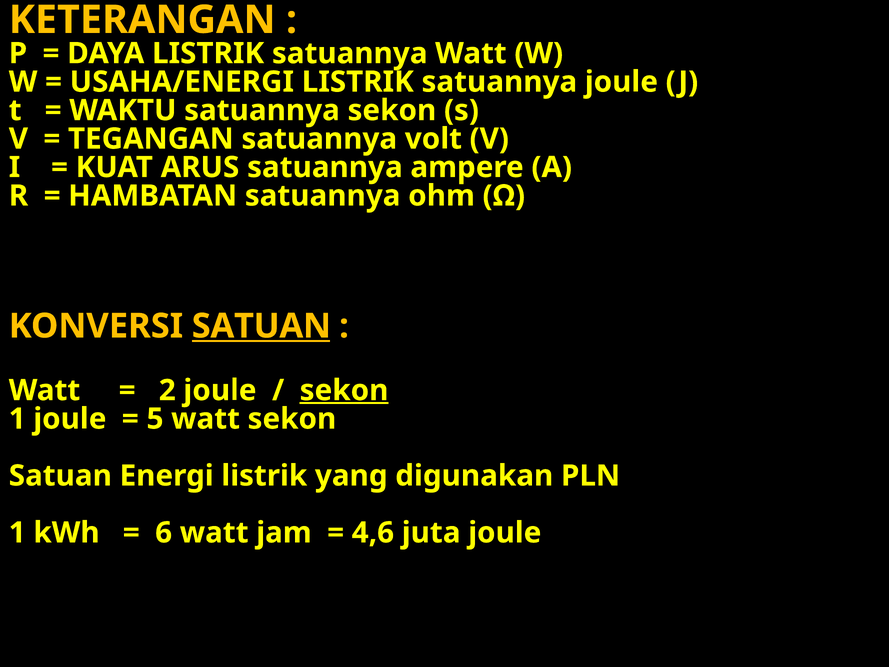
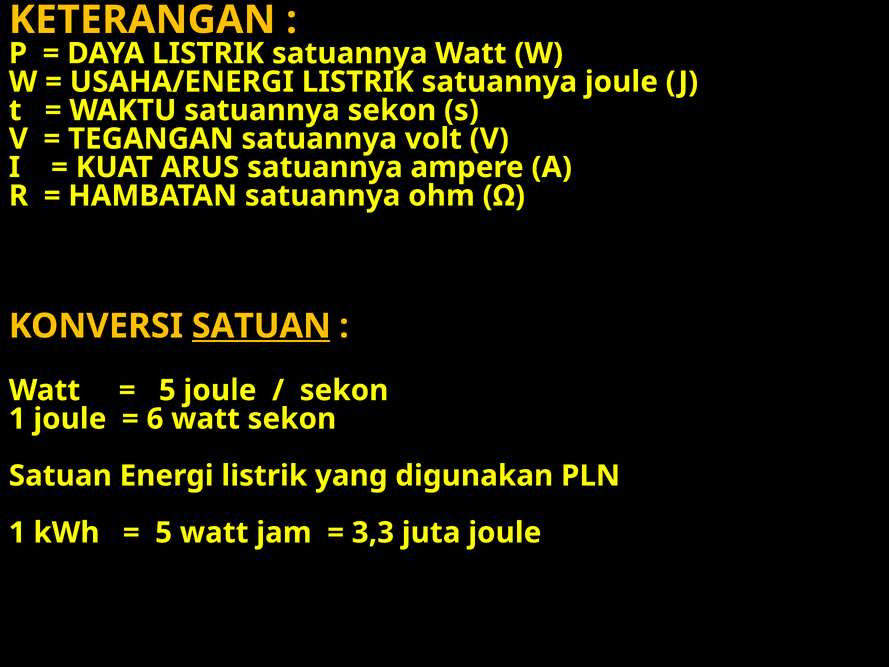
2 at (167, 390): 2 -> 5
sekon at (344, 390) underline: present -> none
5: 5 -> 6
6 at (164, 533): 6 -> 5
4,6: 4,6 -> 3,3
